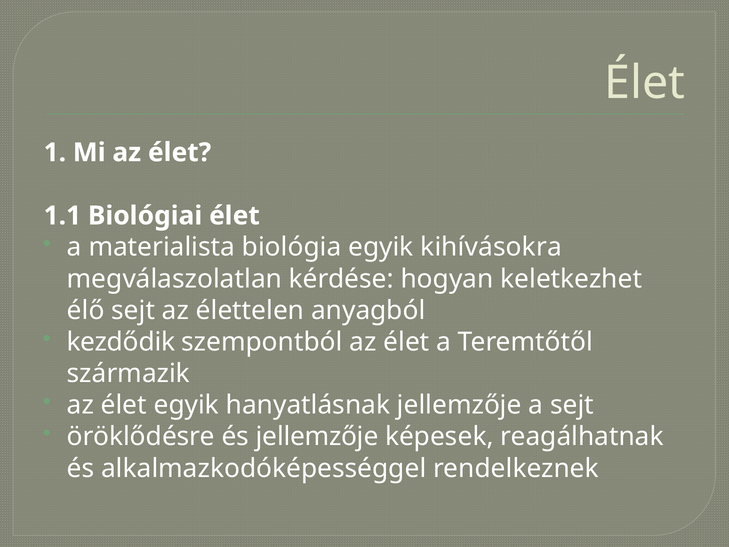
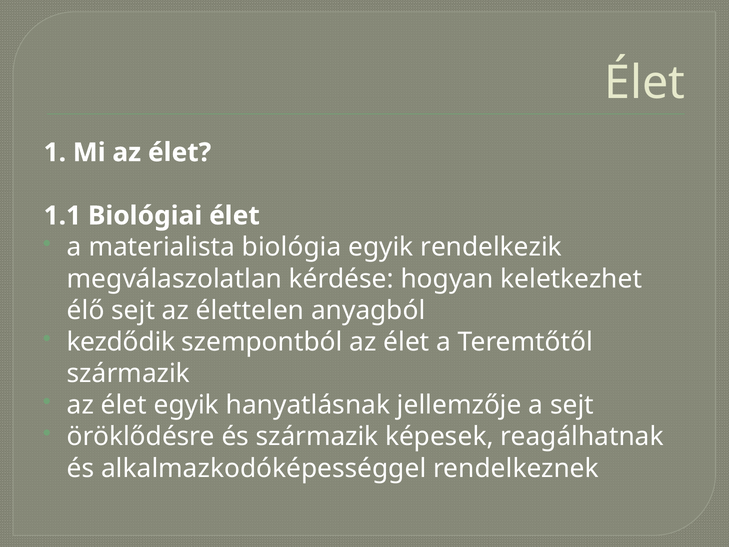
kihívásokra: kihívásokra -> rendelkezik
és jellemzője: jellemzője -> származik
